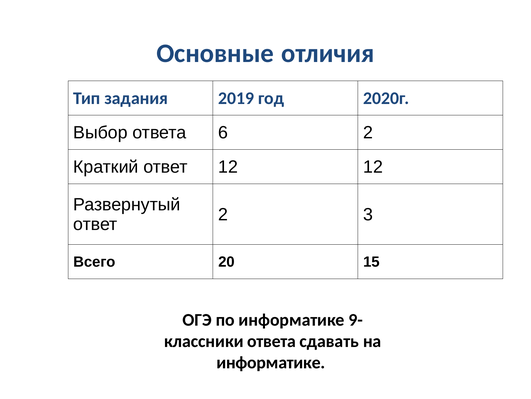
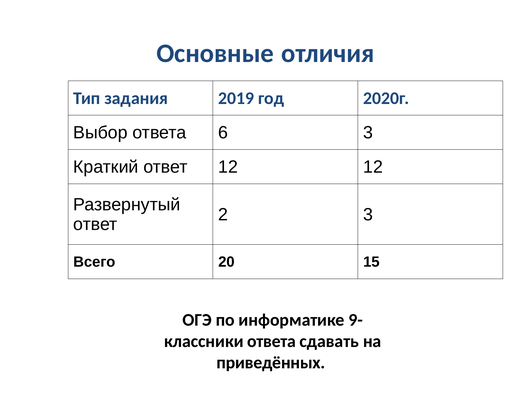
6 2: 2 -> 3
информатике at (271, 362): информатике -> приведённых
